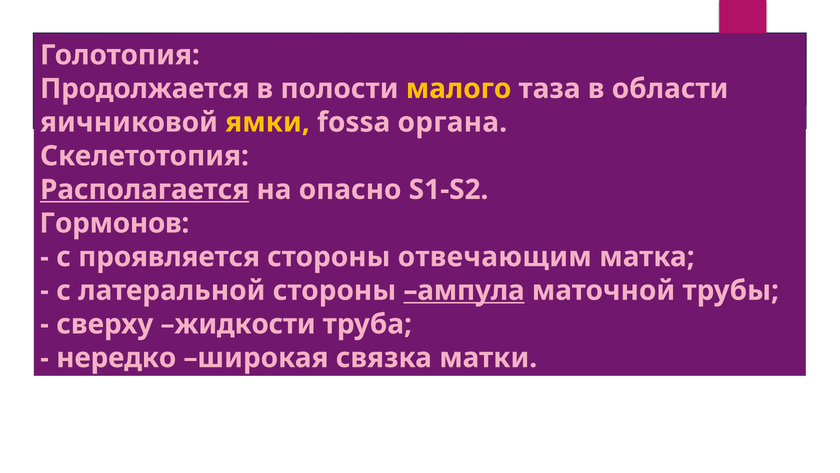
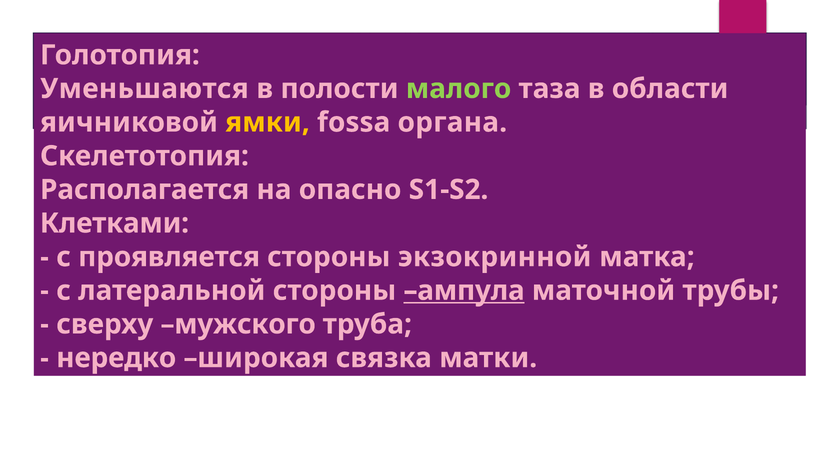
Продолжается: Продолжается -> Уменьшаются
малого colour: yellow -> light green
Располагается underline: present -> none
Гормонов: Гормонов -> Клетками
отвечающим: отвечающим -> экзокринной
жидкости: жидкости -> мужского
